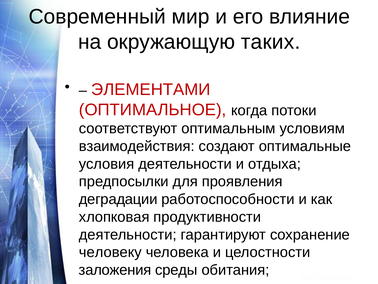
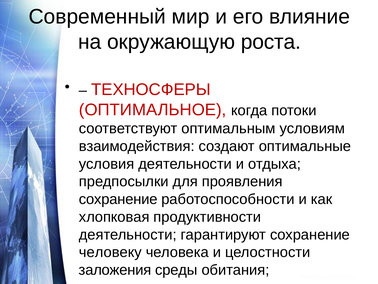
таких: таких -> роста
ЭЛЕМЕНТАМИ: ЭЛЕМЕНТАМИ -> ТЕХНОСФЕРЫ
деградации at (118, 199): деградации -> сохранение
